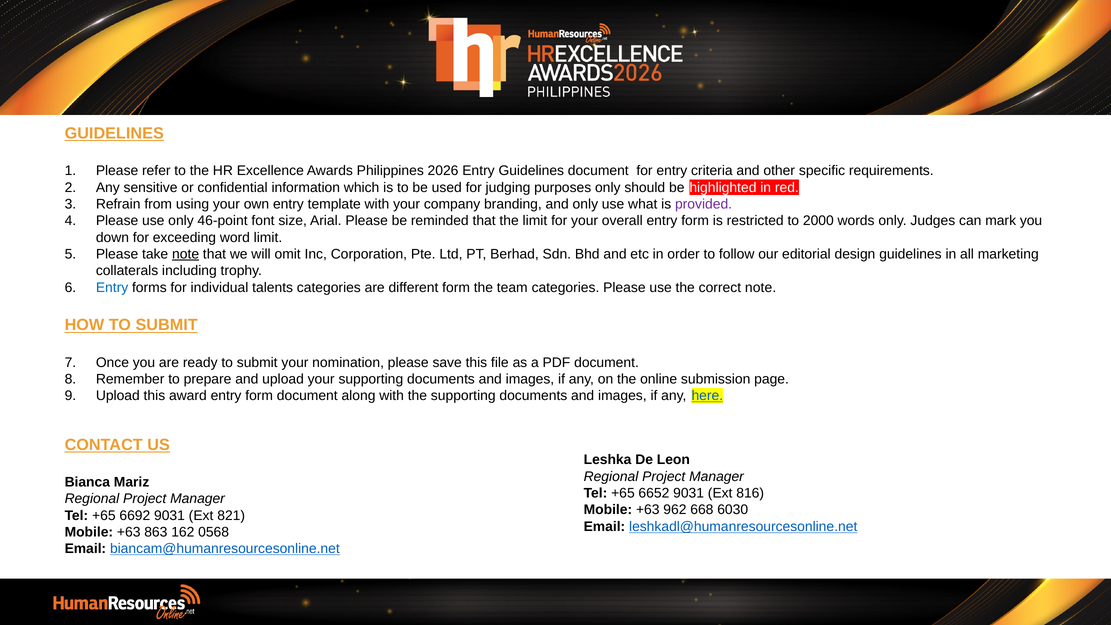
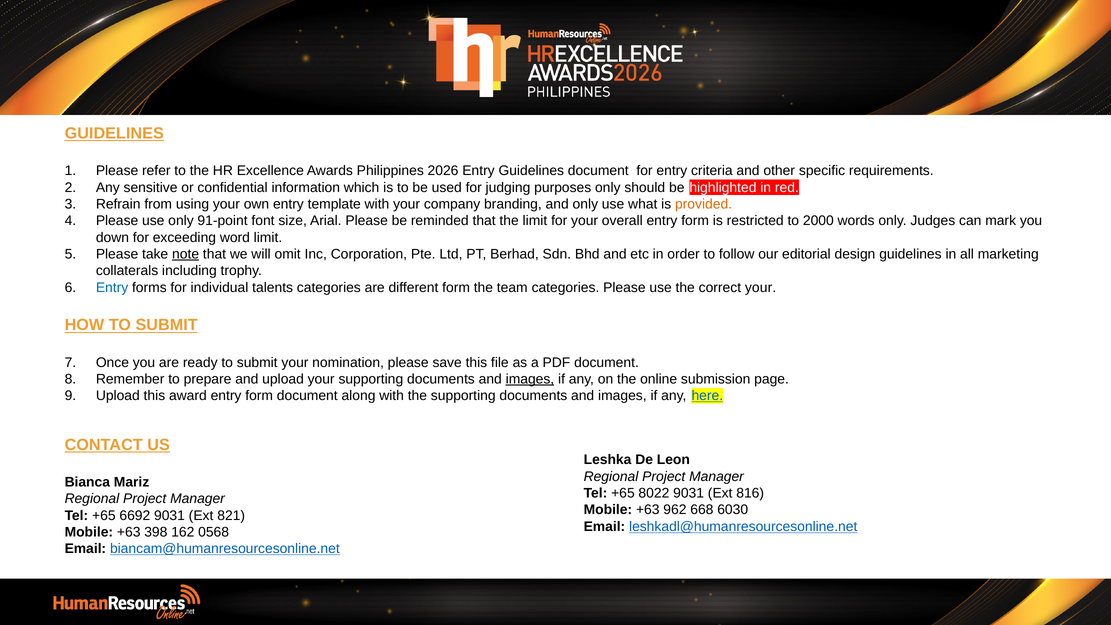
provided colour: purple -> orange
46-point: 46-point -> 91-point
correct note: note -> your
images at (530, 379) underline: none -> present
6652: 6652 -> 8022
863: 863 -> 398
